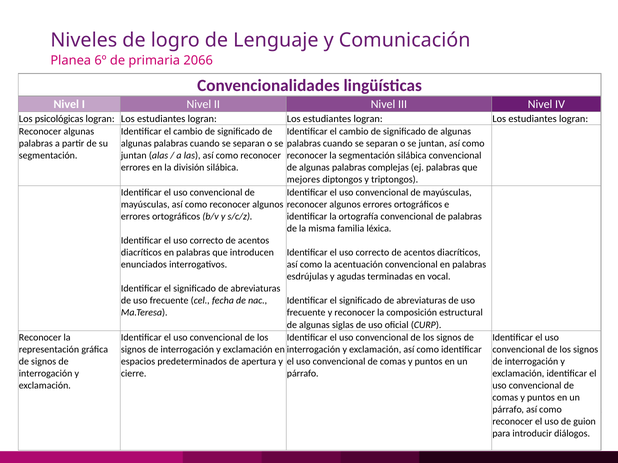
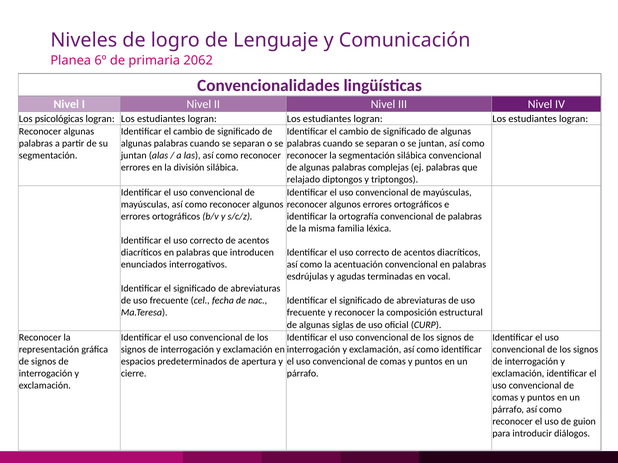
2066: 2066 -> 2062
mejores: mejores -> relajado
